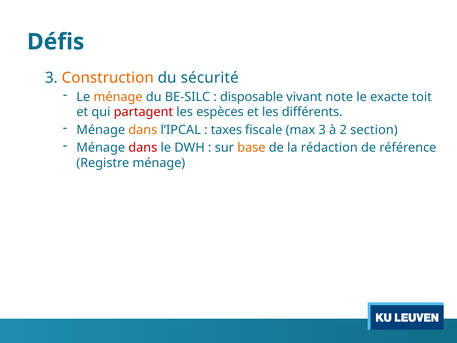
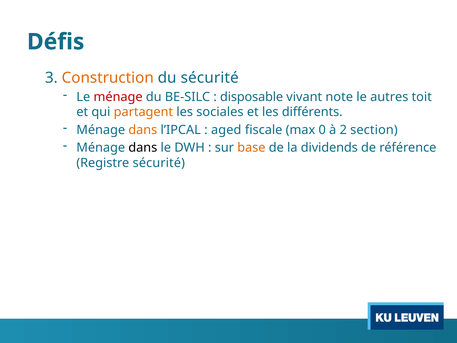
ménage at (118, 97) colour: orange -> red
exacte: exacte -> autres
partagent colour: red -> orange
espèces: espèces -> sociales
taxes: taxes -> aged
max 3: 3 -> 0
dans at (143, 148) colour: red -> black
rédaction: rédaction -> dividends
Registre ménage: ménage -> sécurité
